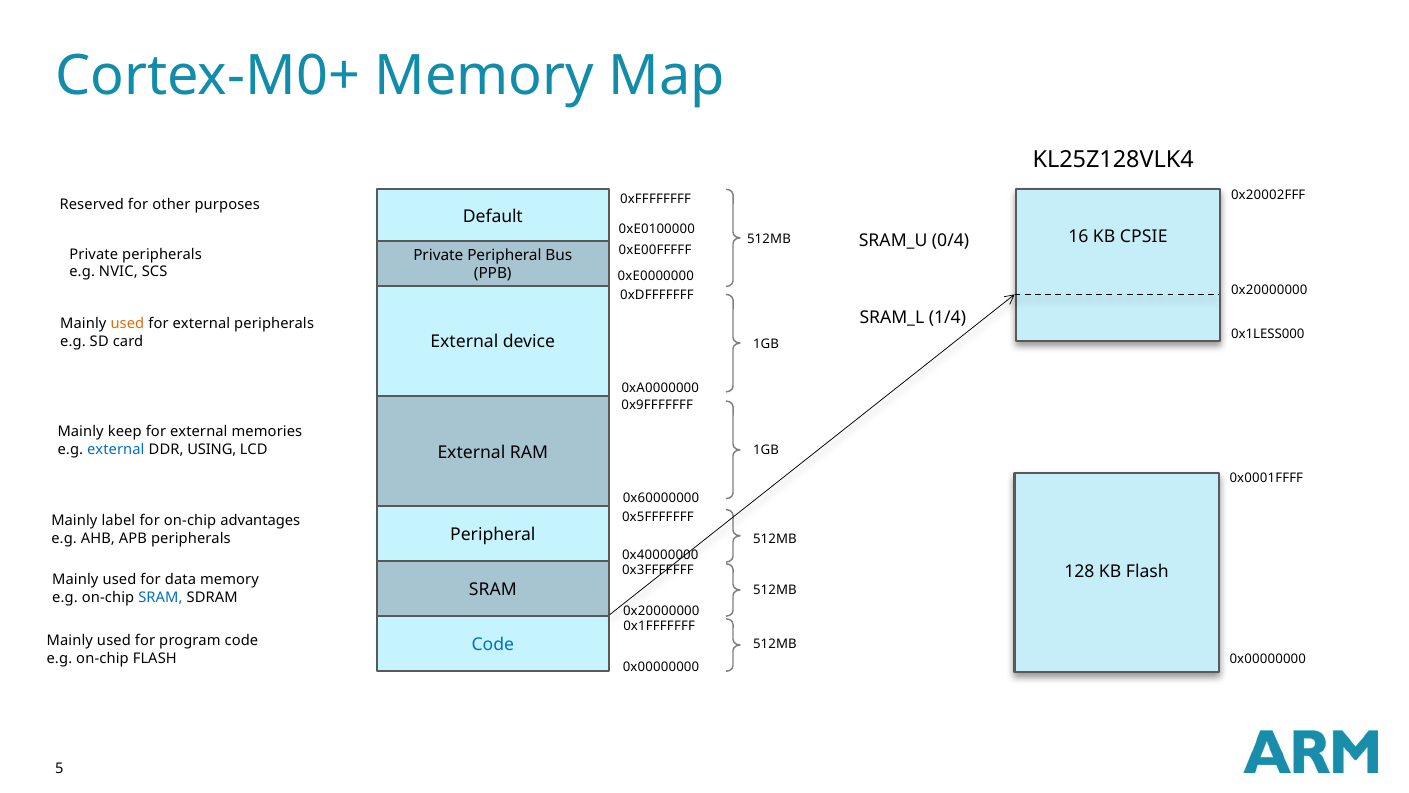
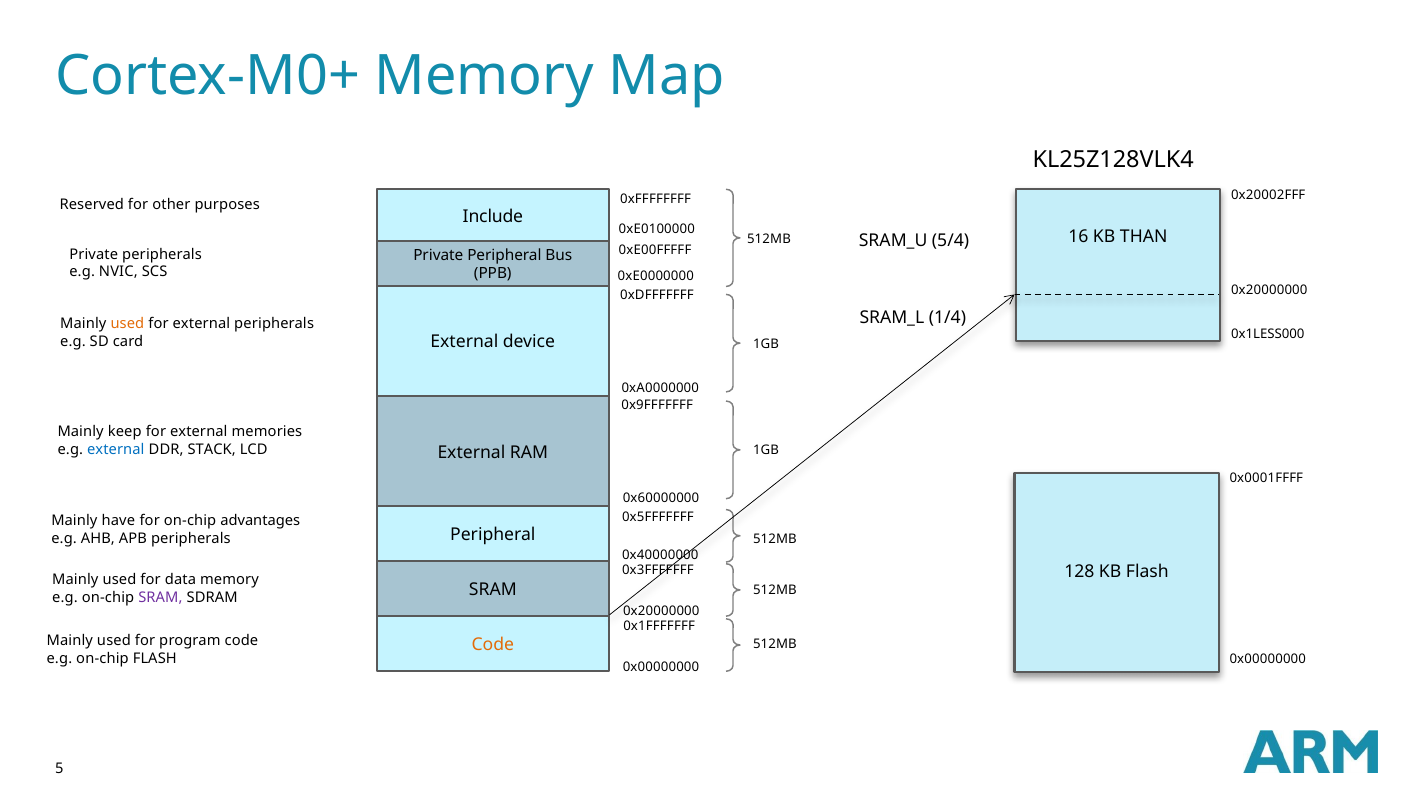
Default: Default -> Include
CPSIE: CPSIE -> THAN
0/4: 0/4 -> 5/4
USING: USING -> STACK
label: label -> have
SRAM at (160, 598) colour: blue -> purple
Code at (493, 645) colour: blue -> orange
